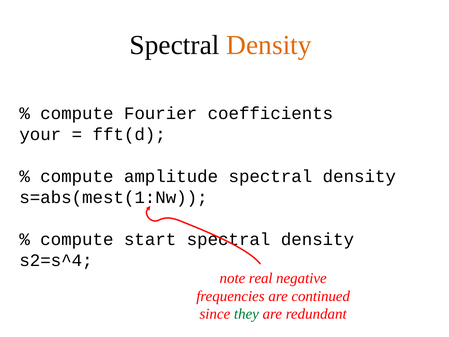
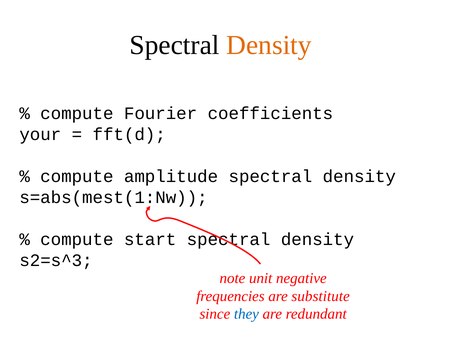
s2=s^4: s2=s^4 -> s2=s^3
real: real -> unit
continued: continued -> substitute
they colour: green -> blue
